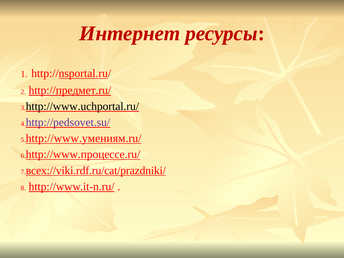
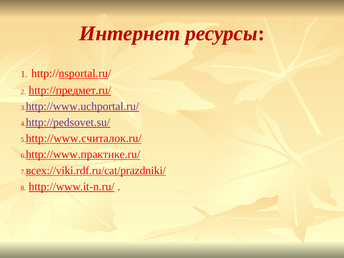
http://www.uchportal.ru/ colour: black -> purple
http://www.умениям.ru/: http://www.умениям.ru/ -> http://www.считалок.ru/
http://www.процессе.ru/: http://www.процессе.ru/ -> http://www.практике.ru/
